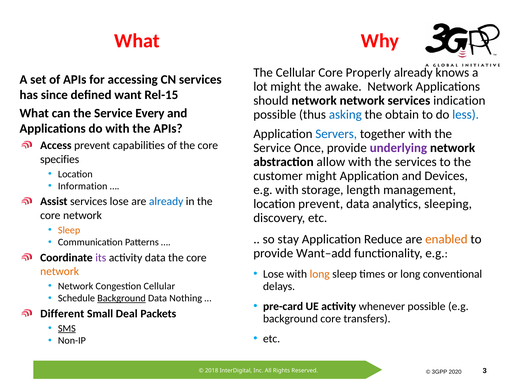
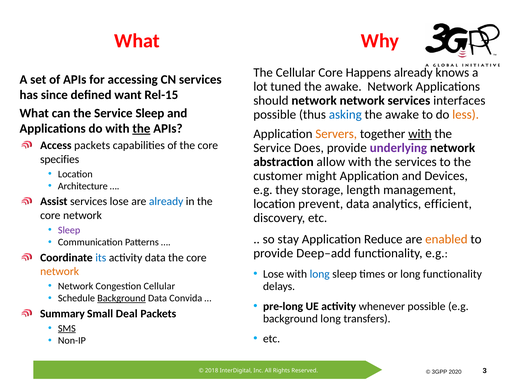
Properly: Properly -> Happens
lot might: might -> tuned
indication: indication -> interfaces
Service Every: Every -> Sleep
obtain at (402, 115): obtain -> awake
less colour: blue -> orange
the at (141, 129) underline: none -> present
Servers colour: blue -> orange
with at (420, 134) underline: none -> present
Access prevent: prevent -> packets
Once: Once -> Does
Information: Information -> Architecture
with at (287, 190): with -> they
sleeping: sleeping -> efficient
Sleep at (69, 230) colour: orange -> purple
Want–add: Want–add -> Deep–add
its colour: purple -> blue
long at (320, 274) colour: orange -> blue
long conventional: conventional -> functionality
Nothing: Nothing -> Convida
pre-card: pre-card -> pre-long
Different: Different -> Summary
background core: core -> long
